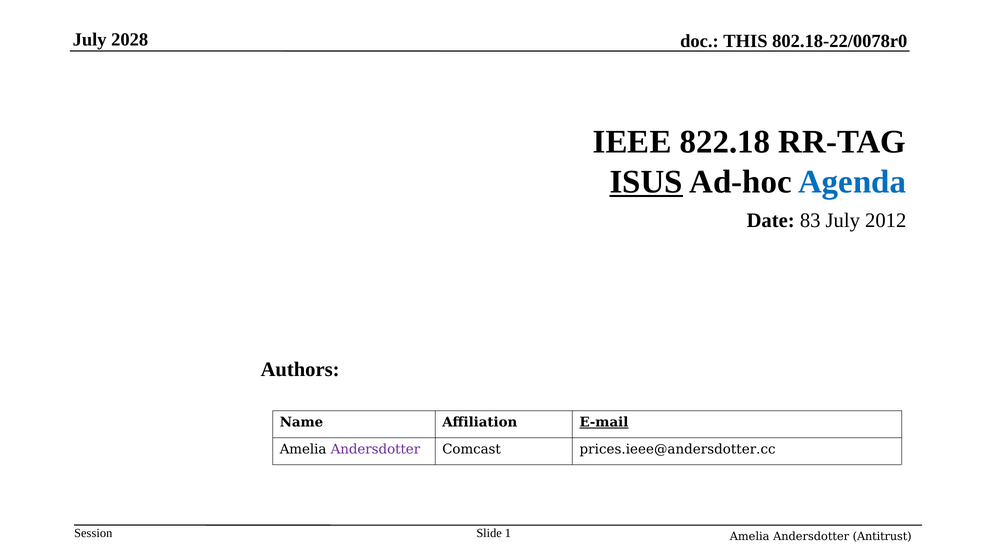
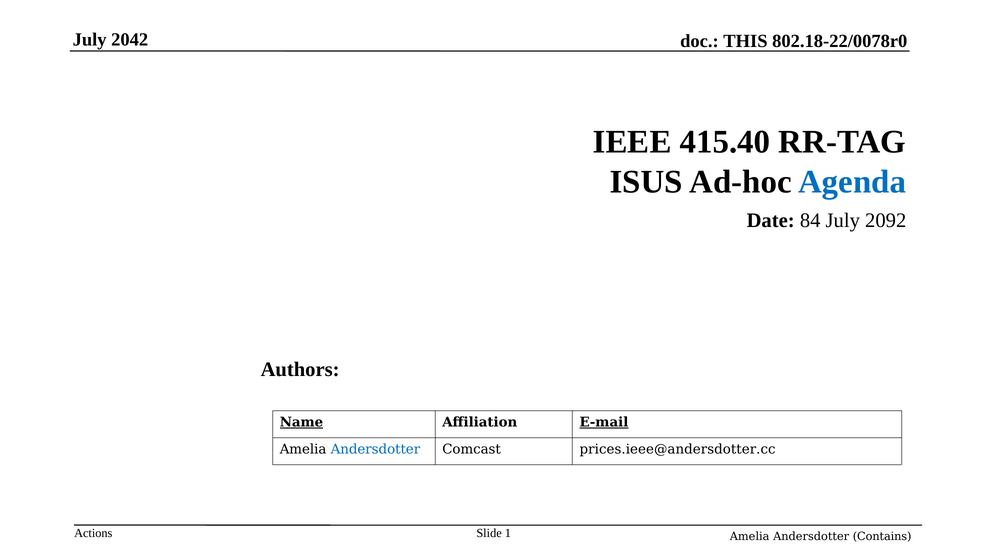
2028: 2028 -> 2042
822.18: 822.18 -> 415.40
ISUS underline: present -> none
83: 83 -> 84
2012: 2012 -> 2092
Name underline: none -> present
Andersdotter at (375, 449) colour: purple -> blue
Session: Session -> Actions
Antitrust: Antitrust -> Contains
